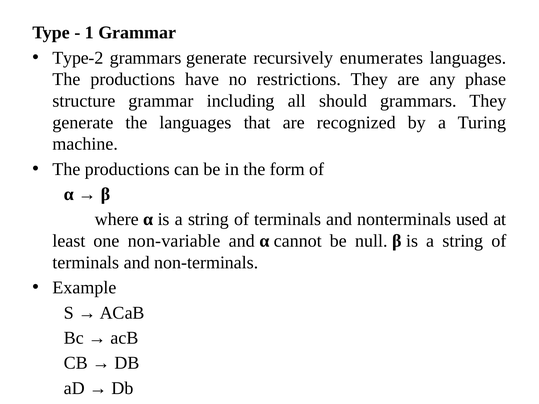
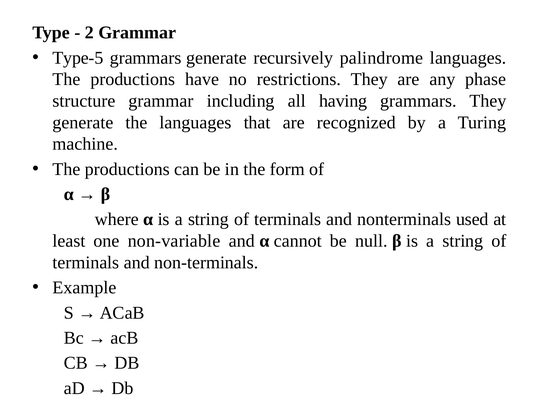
1: 1 -> 2
Type-2: Type-2 -> Type-5
enumerates: enumerates -> palindrome
should: should -> having
